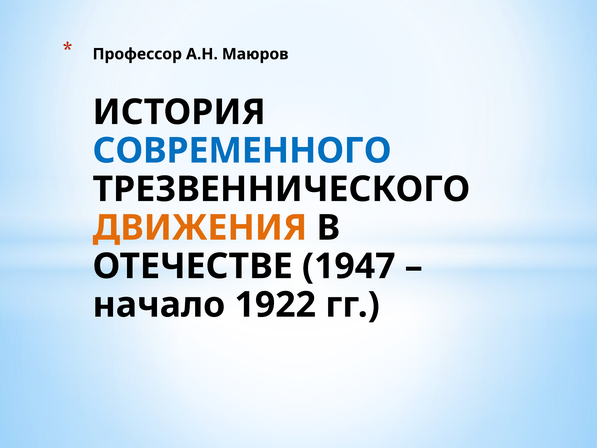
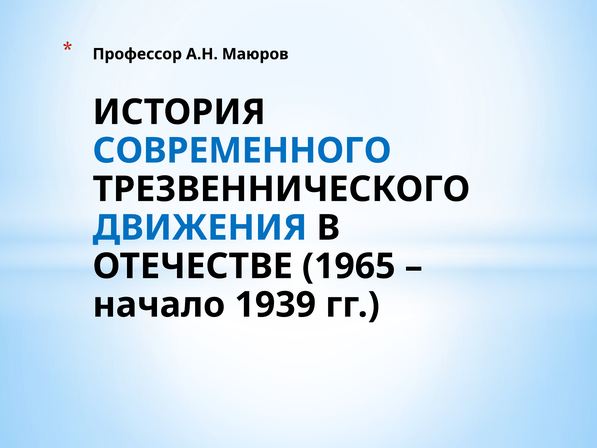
ДВИЖЕНИЯ colour: orange -> blue
1947: 1947 -> 1965
1922: 1922 -> 1939
